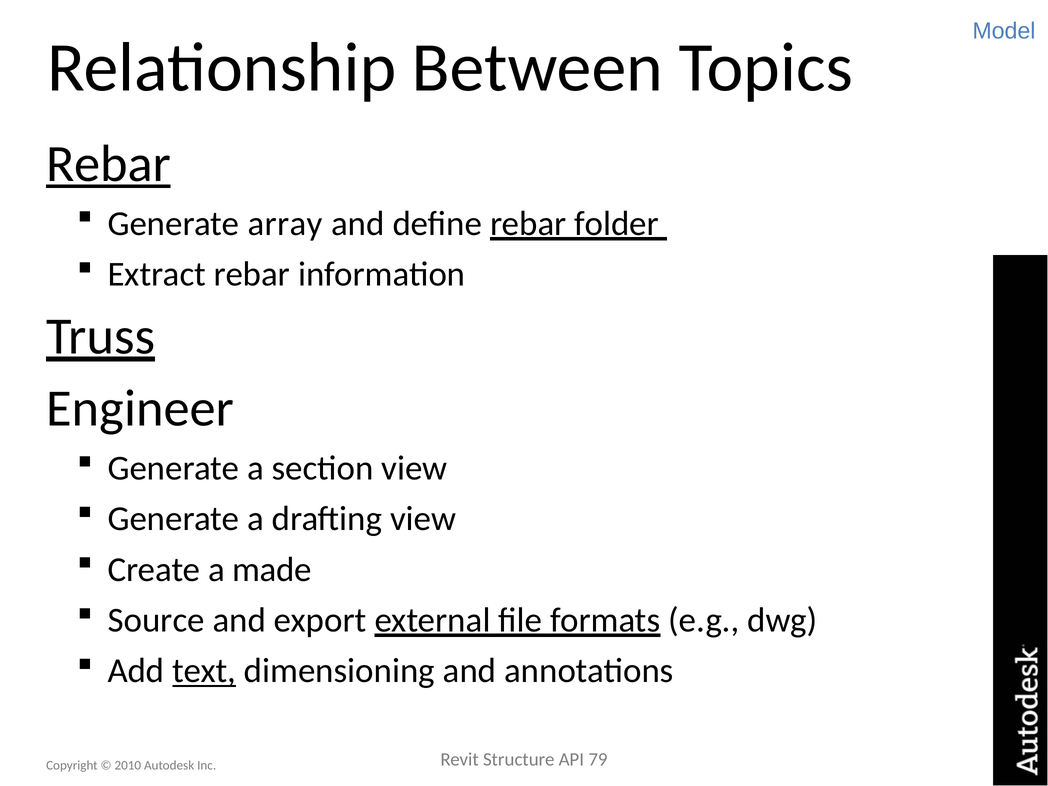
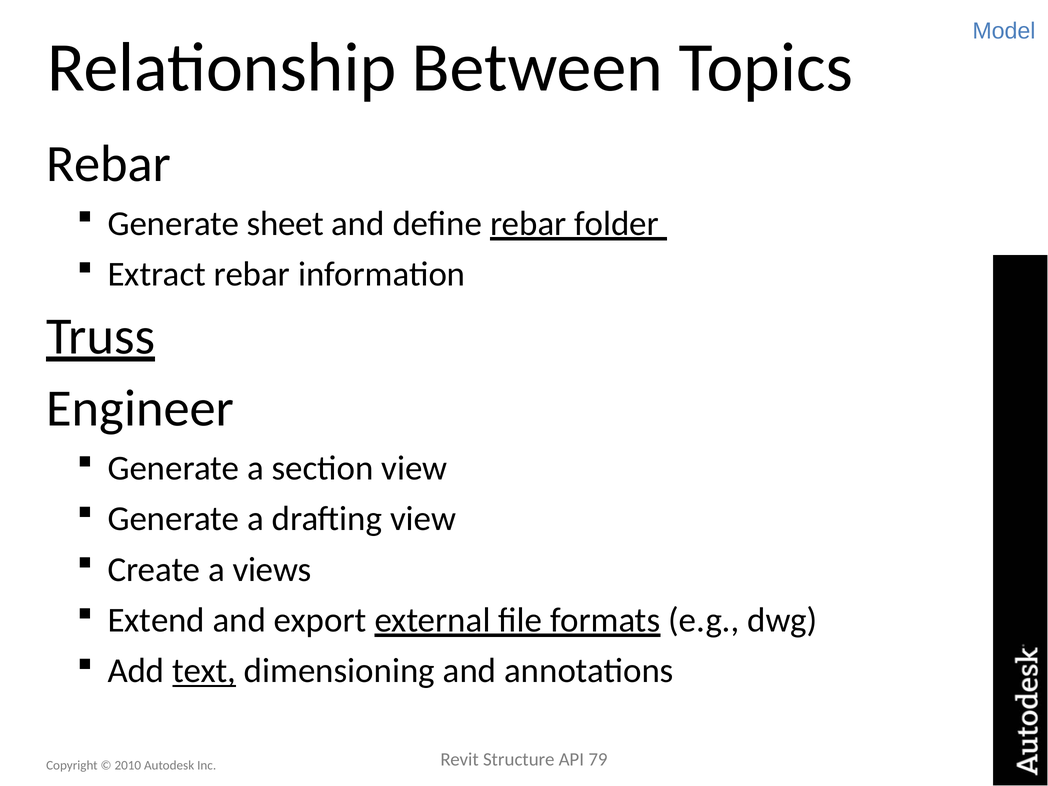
Rebar at (108, 164) underline: present -> none
array: array -> sheet
made: made -> views
Source: Source -> Extend
